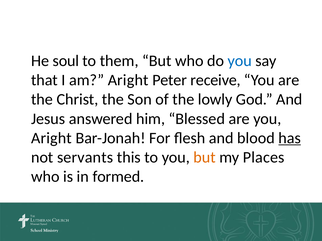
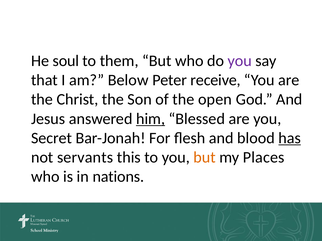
you at (240, 61) colour: blue -> purple
am Aright: Aright -> Below
lowly: lowly -> open
him underline: none -> present
Aright at (51, 138): Aright -> Secret
formed: formed -> nations
